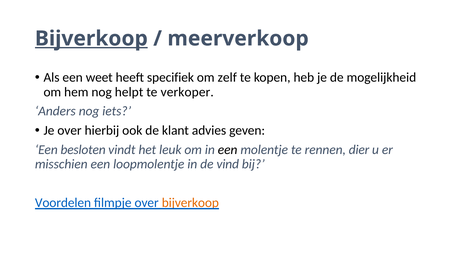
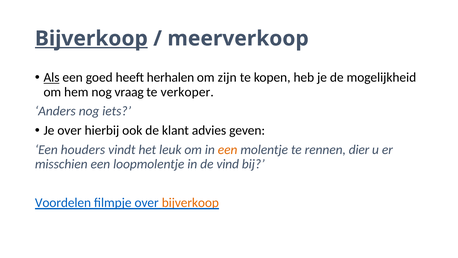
Als underline: none -> present
weet: weet -> goed
specifiek: specifiek -> herhalen
zelf: zelf -> zijn
helpt: helpt -> vraag
besloten: besloten -> houders
een at (228, 149) colour: black -> orange
